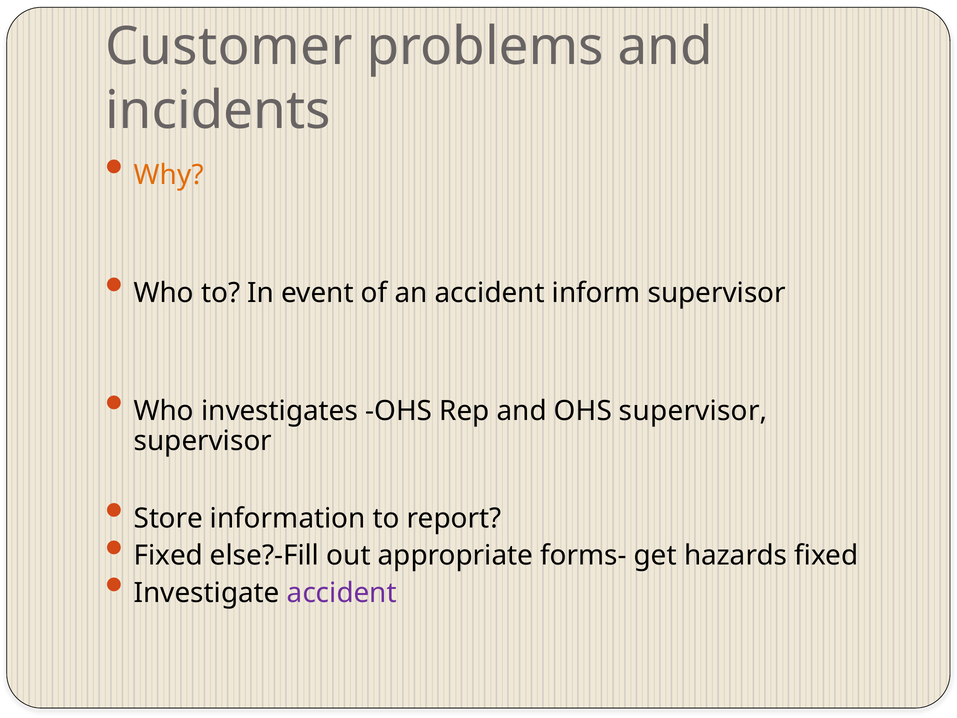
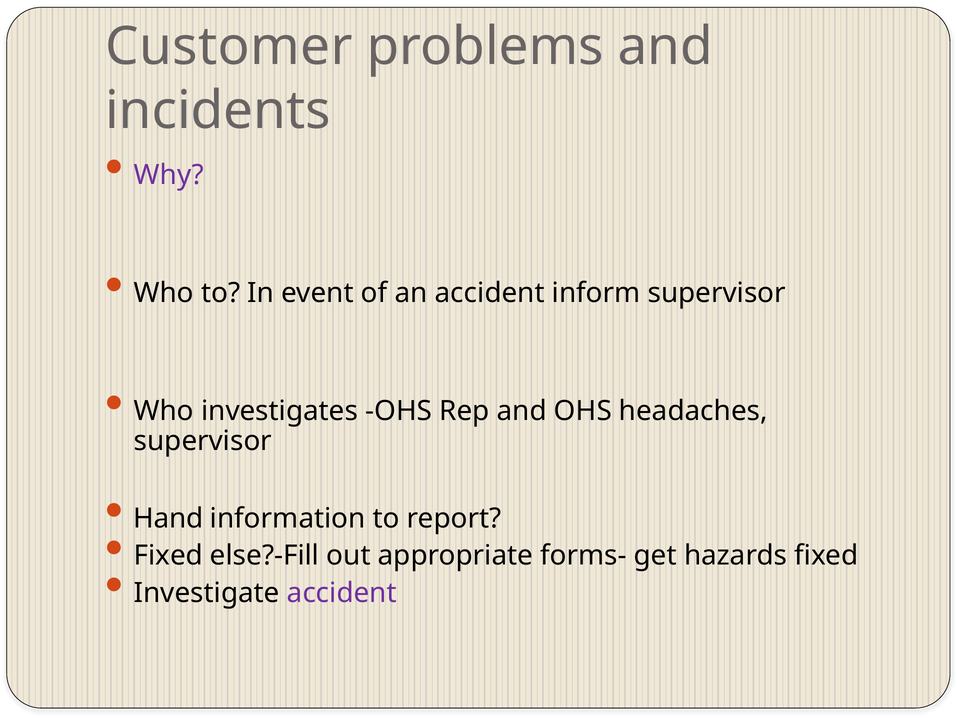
Why colour: orange -> purple
OHS supervisor: supervisor -> headaches
Store: Store -> Hand
